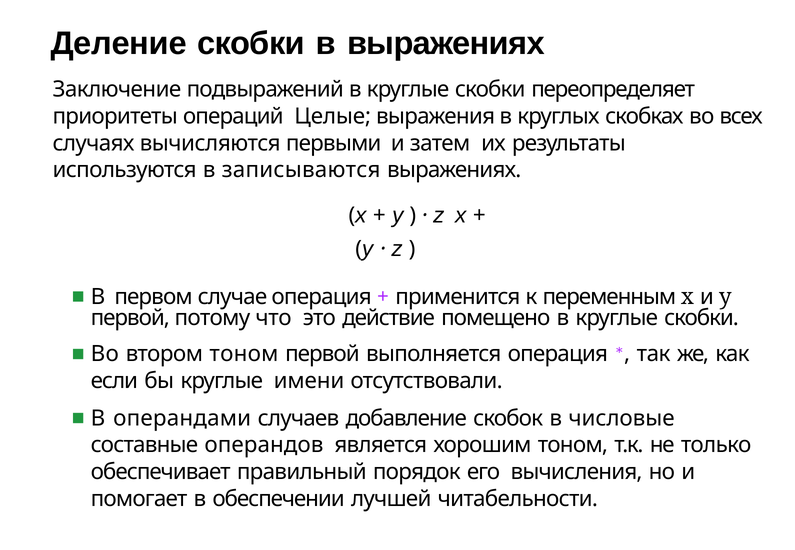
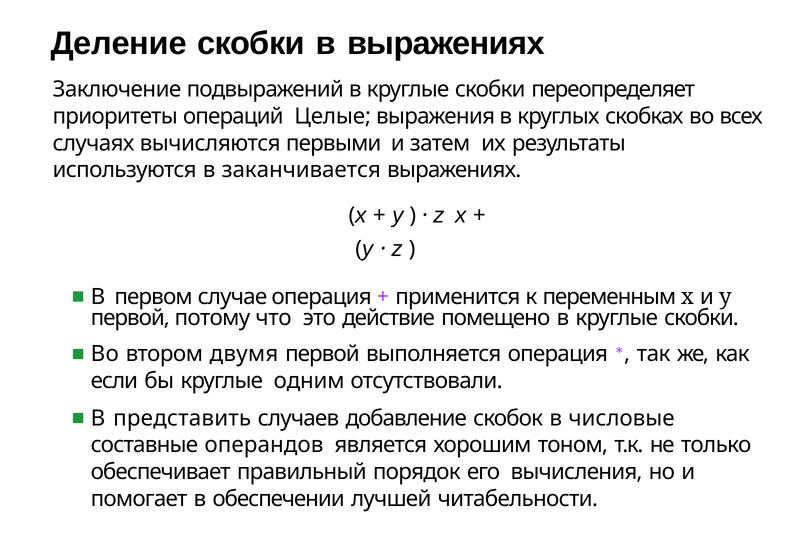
записываются: записываются -> заканчивается
втором тоном: тоном -> двумя
имени: имени -> одним
операндами: операндами -> представить
